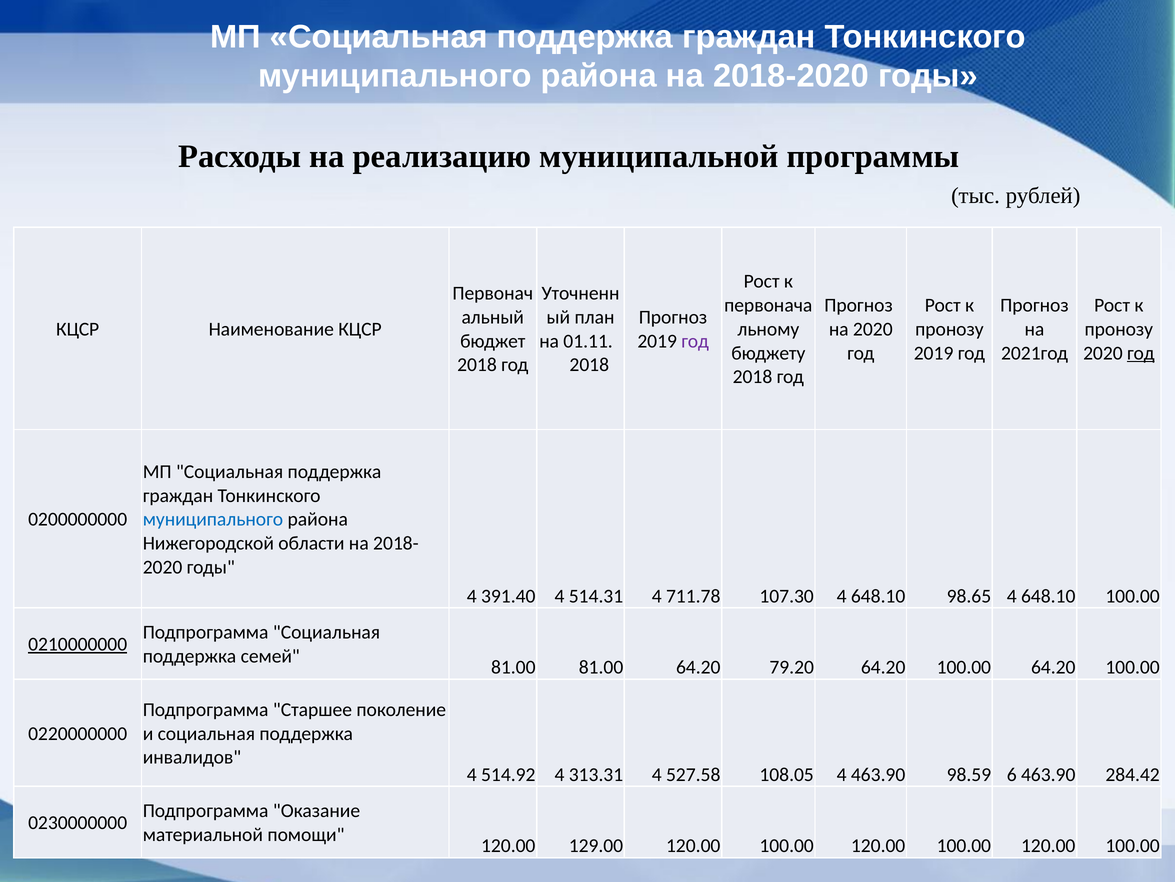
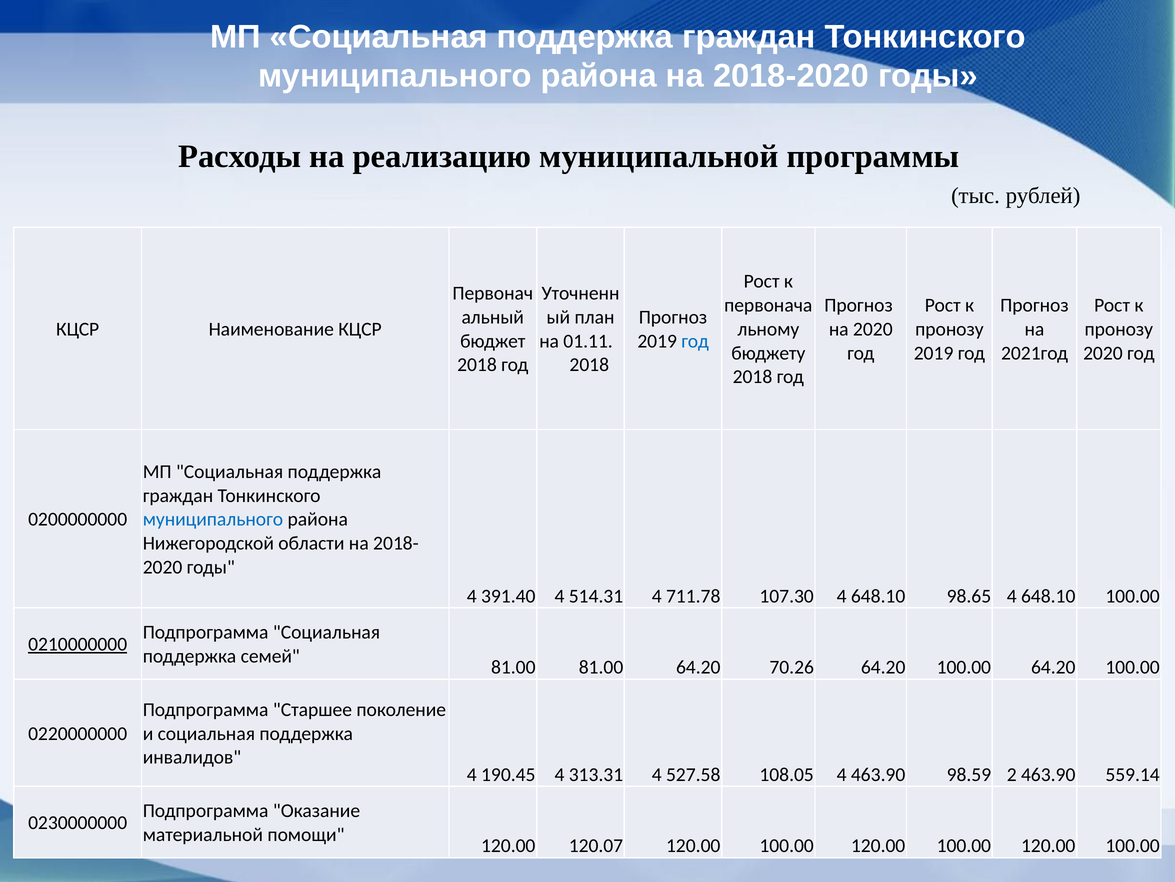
год at (695, 341) colour: purple -> blue
год at (1141, 353) underline: present -> none
79.20: 79.20 -> 70.26
514.92: 514.92 -> 190.45
6: 6 -> 2
284.42: 284.42 -> 559.14
129.00: 129.00 -> 120.07
